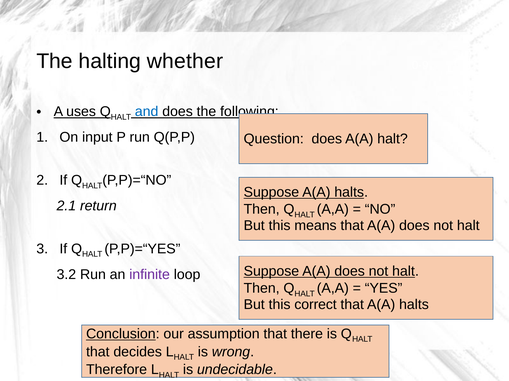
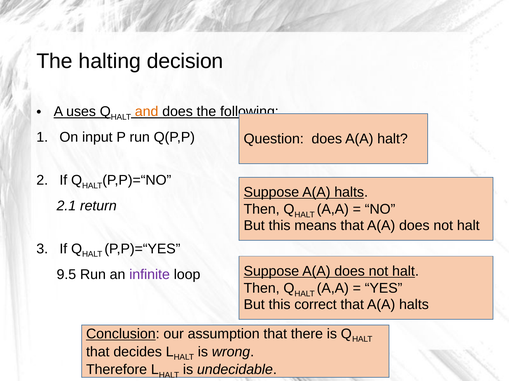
whether: whether -> decision
and colour: blue -> orange
3.2: 3.2 -> 9.5
